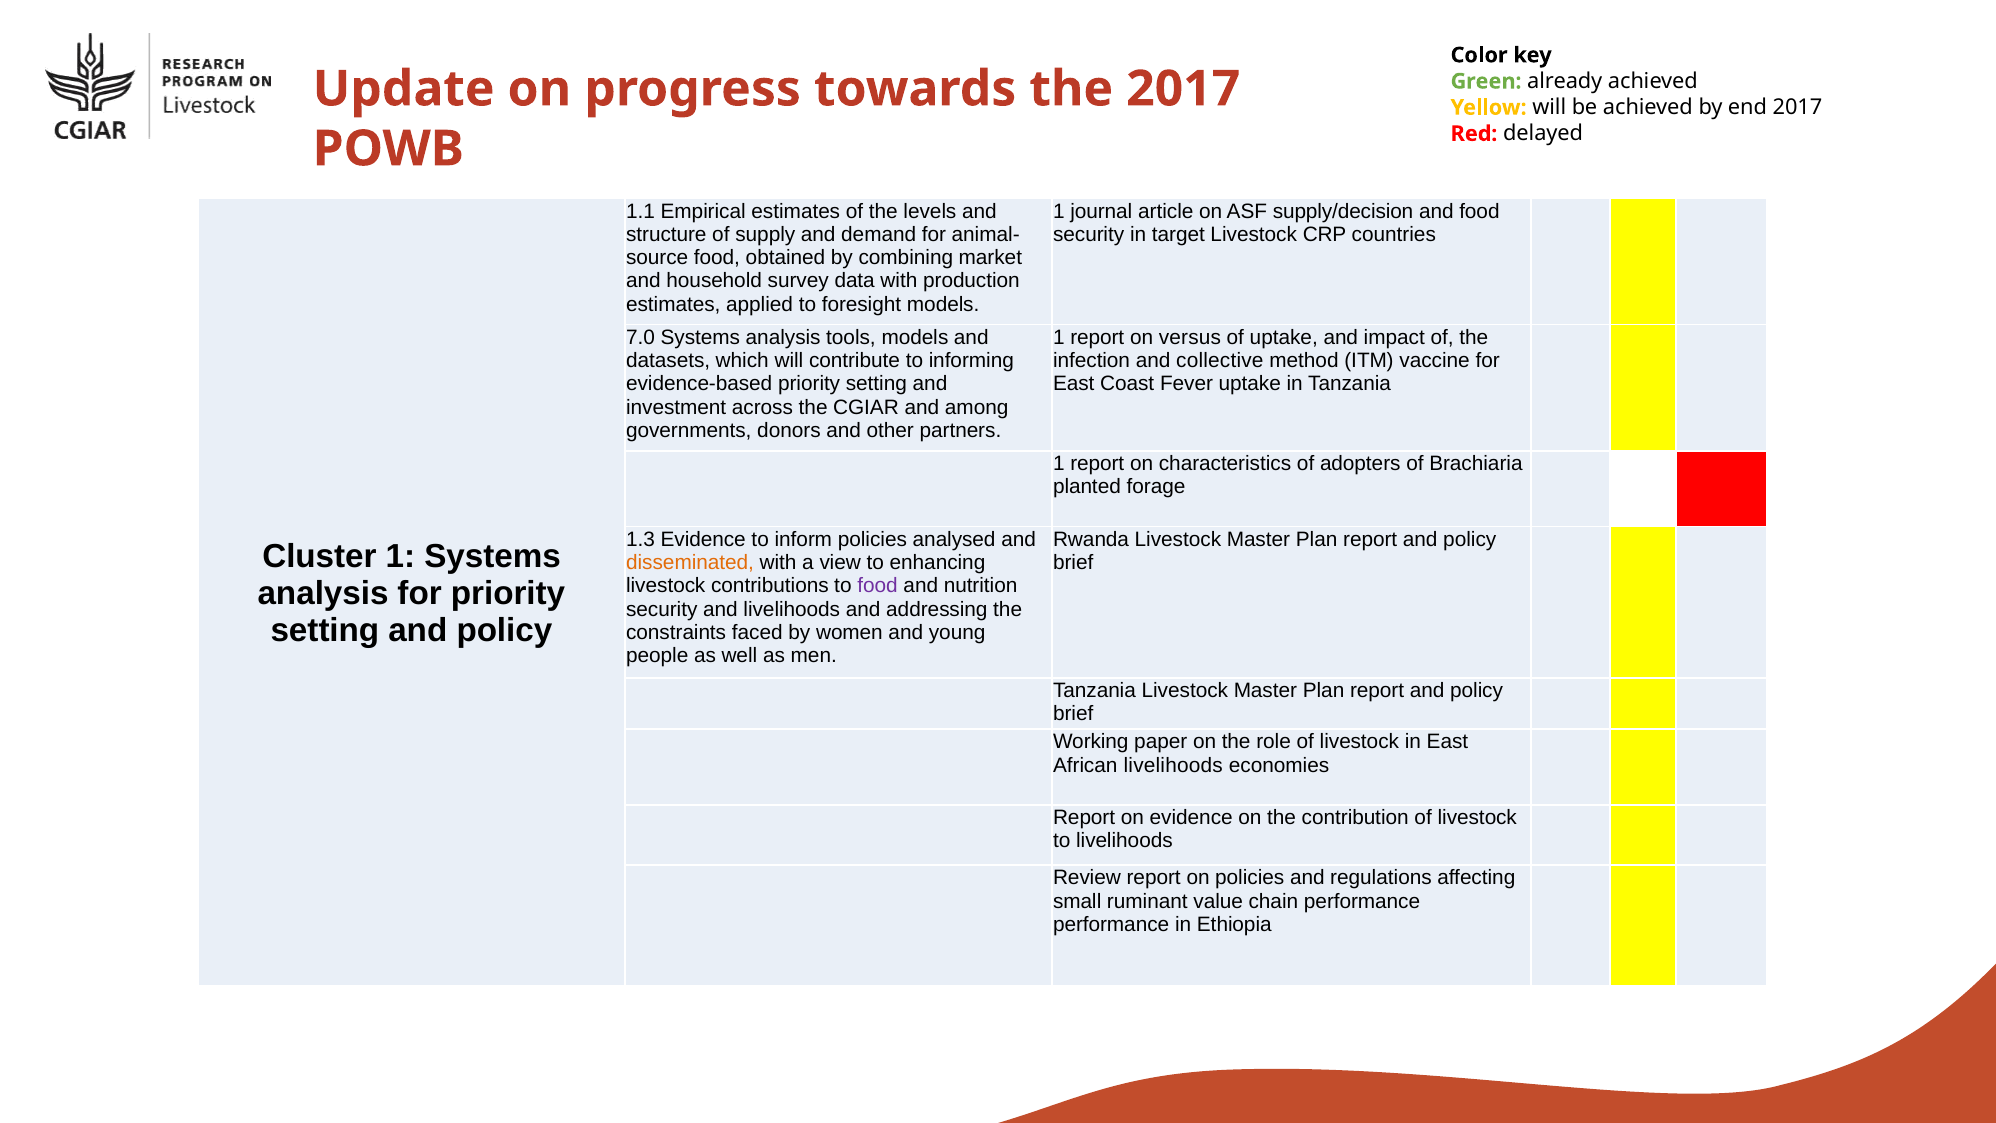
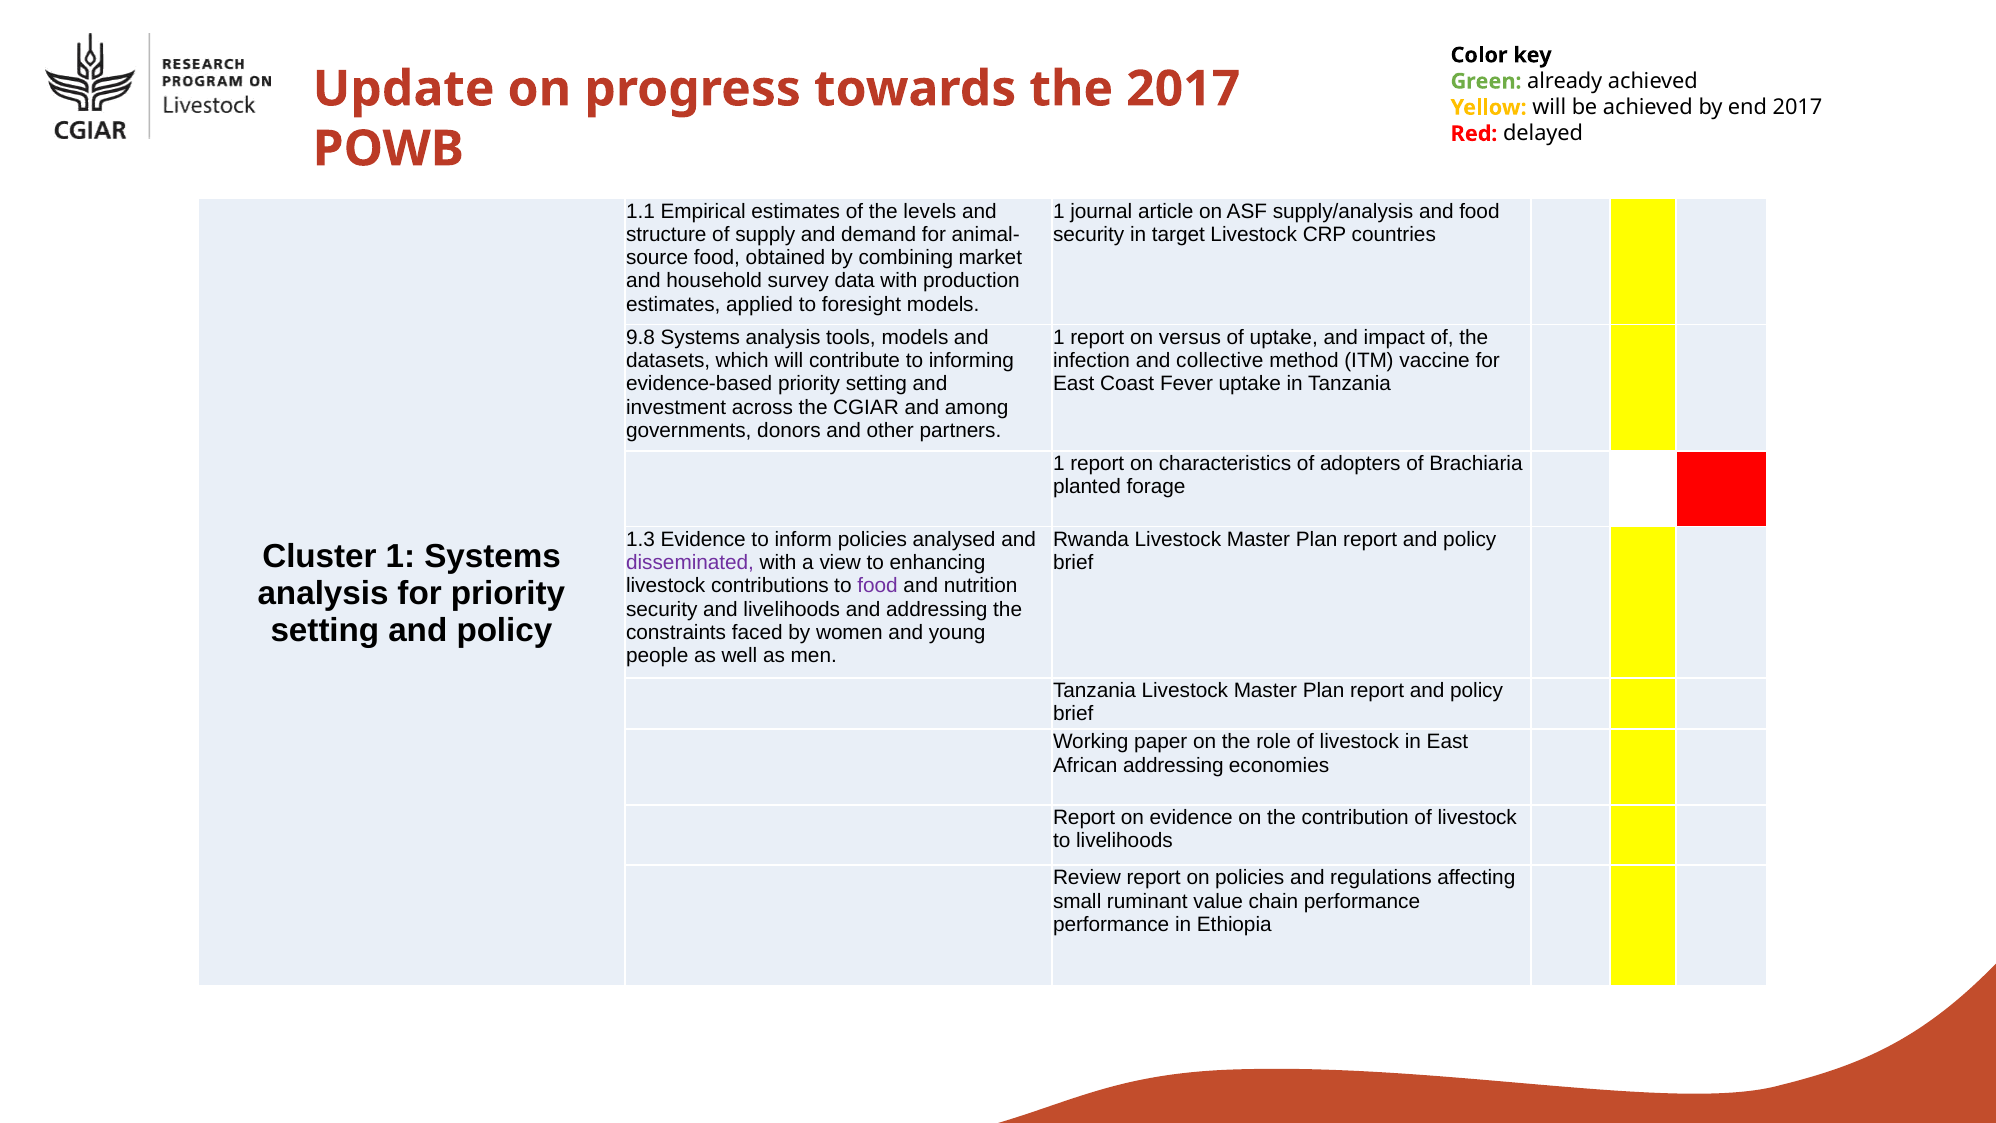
supply/decision: supply/decision -> supply/analysis
7.0: 7.0 -> 9.8
disseminated colour: orange -> purple
African livelihoods: livelihoods -> addressing
